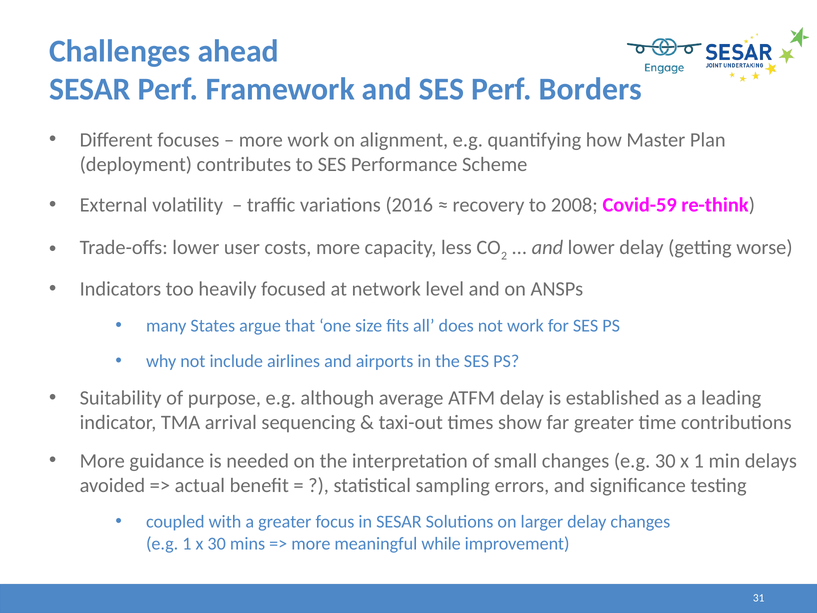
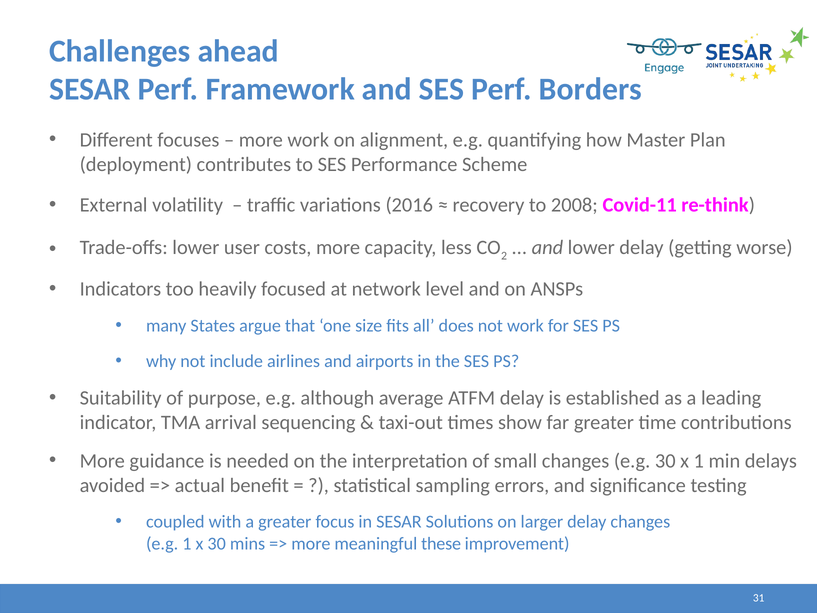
Covid-59: Covid-59 -> Covid-11
while: while -> these
